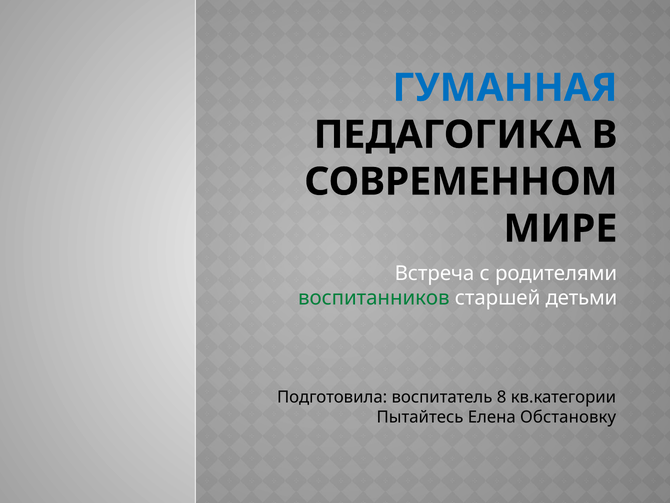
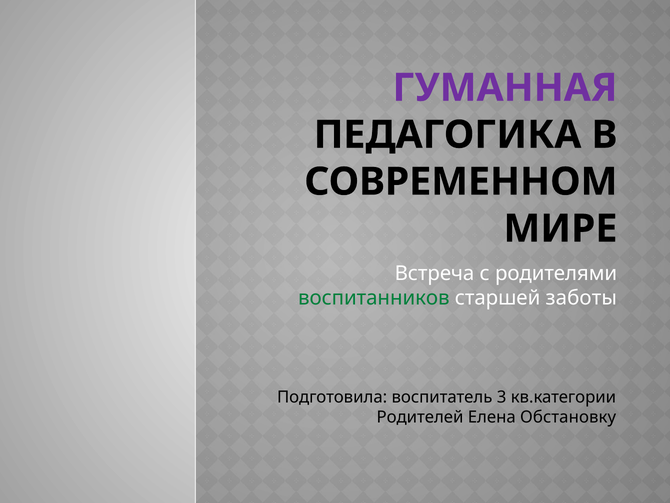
ГУМАННАЯ colour: blue -> purple
детьми: детьми -> заботы
8: 8 -> 3
Пытайтесь: Пытайтесь -> Родителей
